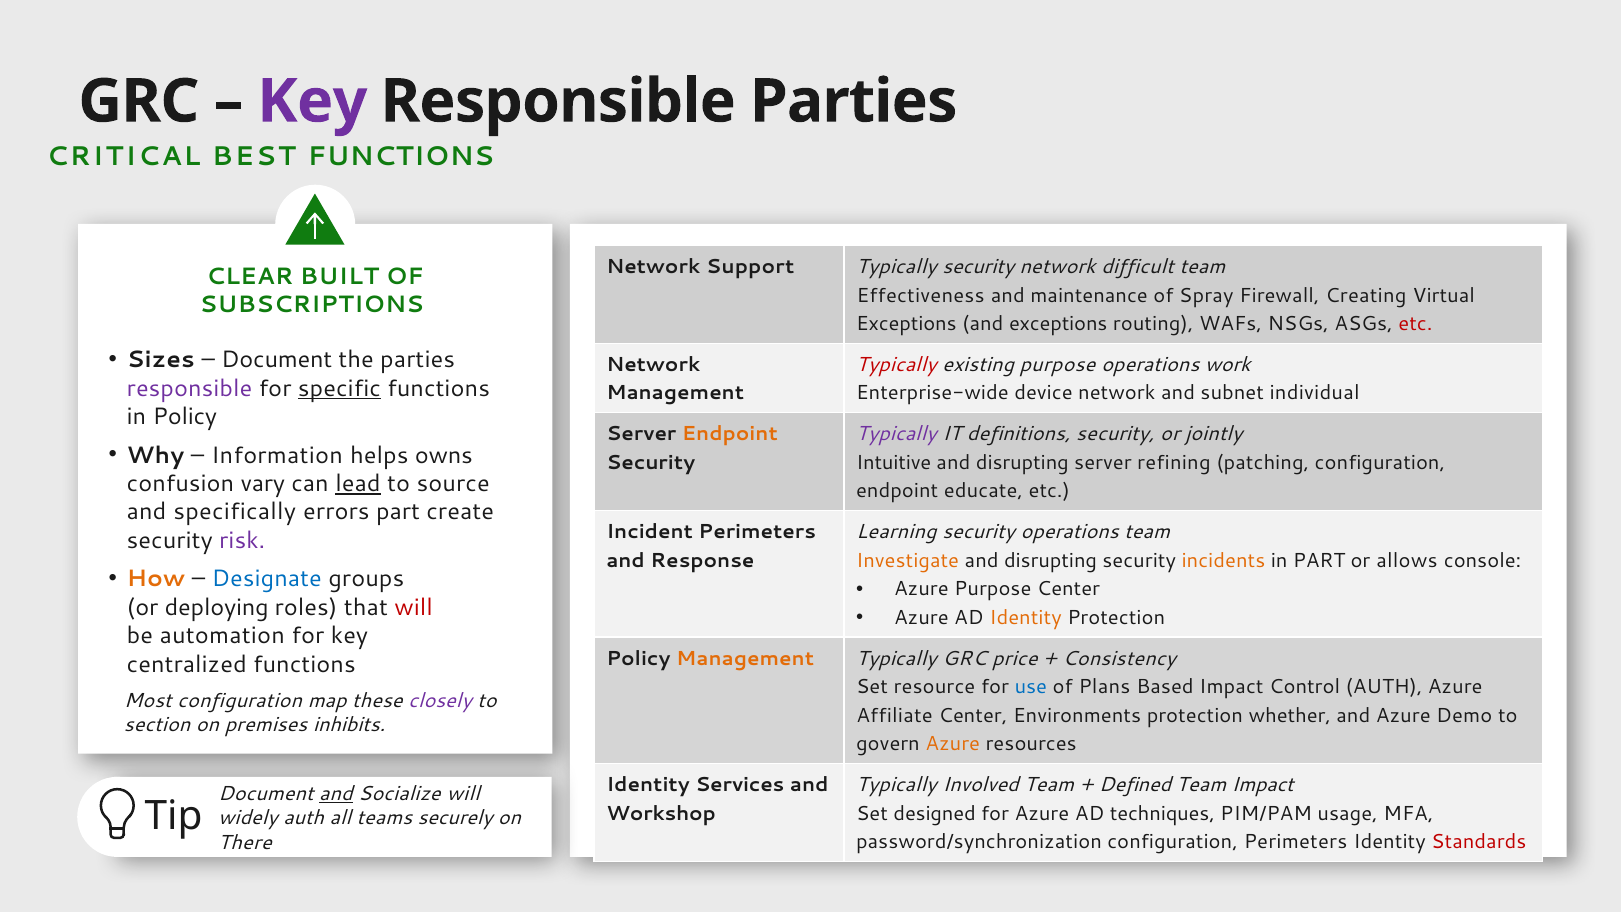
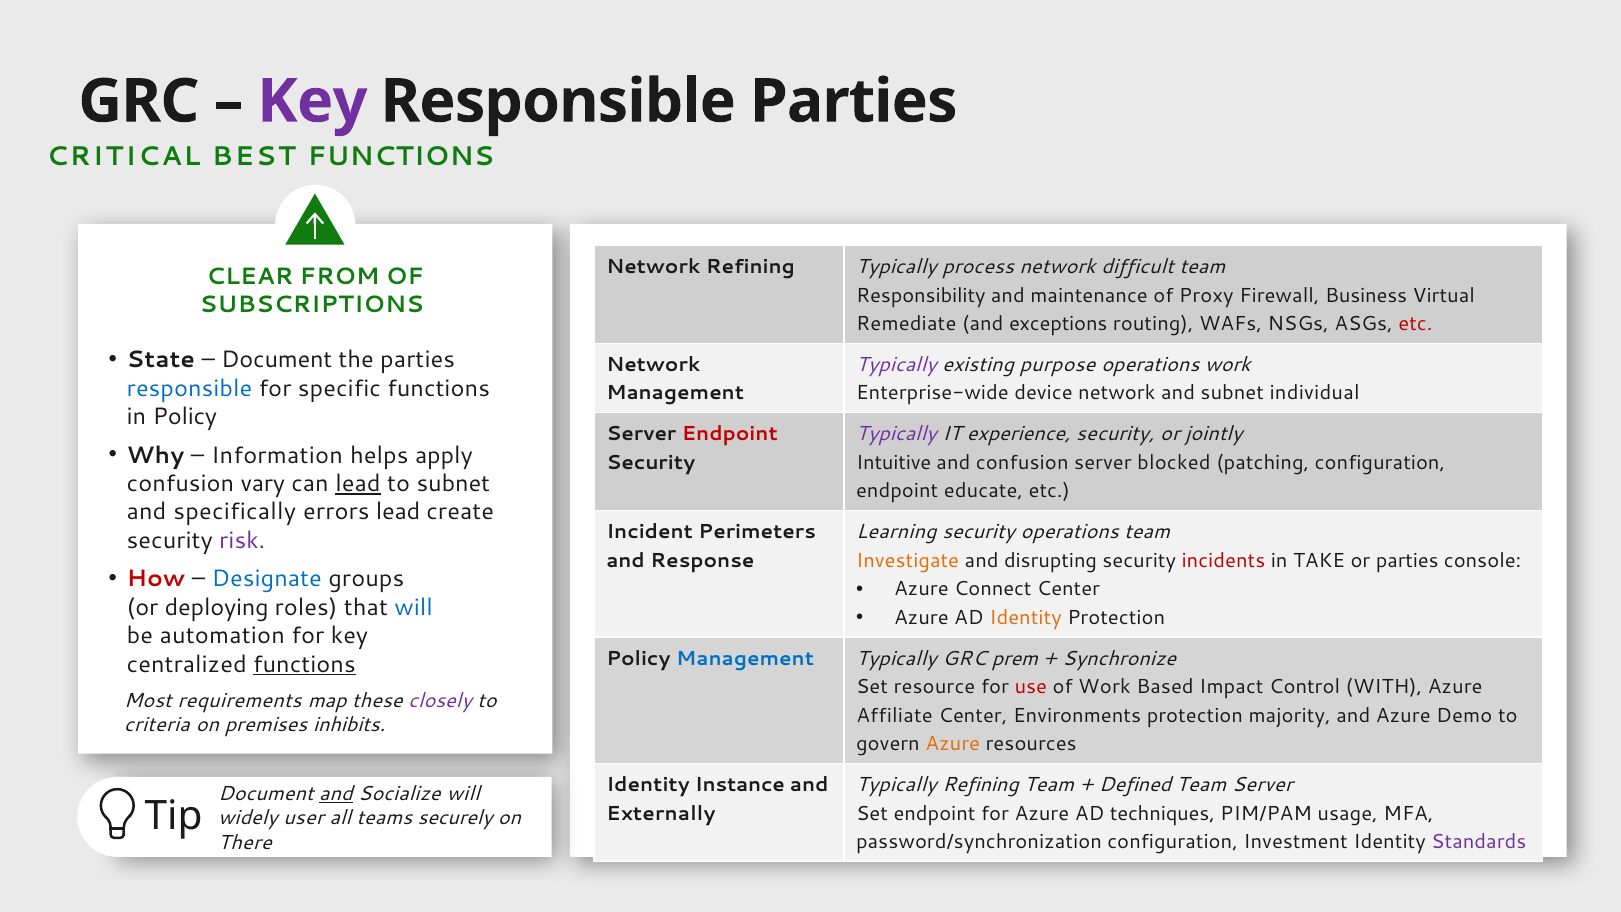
Network Support: Support -> Refining
Typically security: security -> process
BUILT: BUILT -> FROM
Effectiveness: Effectiveness -> Responsibility
Spray: Spray -> Proxy
Creating: Creating -> Business
Exceptions at (906, 324): Exceptions -> Remediate
Sizes: Sizes -> State
Typically at (896, 365) colour: red -> purple
responsible at (190, 388) colour: purple -> blue
specific underline: present -> none
Endpoint at (730, 434) colour: orange -> red
definitions: definitions -> experience
owns: owns -> apply
disrupting at (1022, 463): disrupting -> confusion
refining: refining -> blocked
to source: source -> subnet
errors part: part -> lead
incidents colour: orange -> red
in PART: PART -> TAKE
or allows: allows -> parties
How colour: orange -> red
Azure Purpose: Purpose -> Connect
will at (414, 607) colour: red -> blue
Management at (745, 658) colour: orange -> blue
price: price -> prem
Consistency: Consistency -> Synchronize
functions at (304, 664) underline: none -> present
use colour: blue -> red
of Plans: Plans -> Work
Control AUTH: AUTH -> WITH
Most configuration: configuration -> requirements
whether: whether -> majority
section: section -> criteria
Services: Services -> Instance
Typically Involved: Involved -> Refining
Team Impact: Impact -> Server
Workshop: Workshop -> Externally
Set designed: designed -> endpoint
widely auth: auth -> user
configuration Perimeters: Perimeters -> Investment
Standards colour: red -> purple
